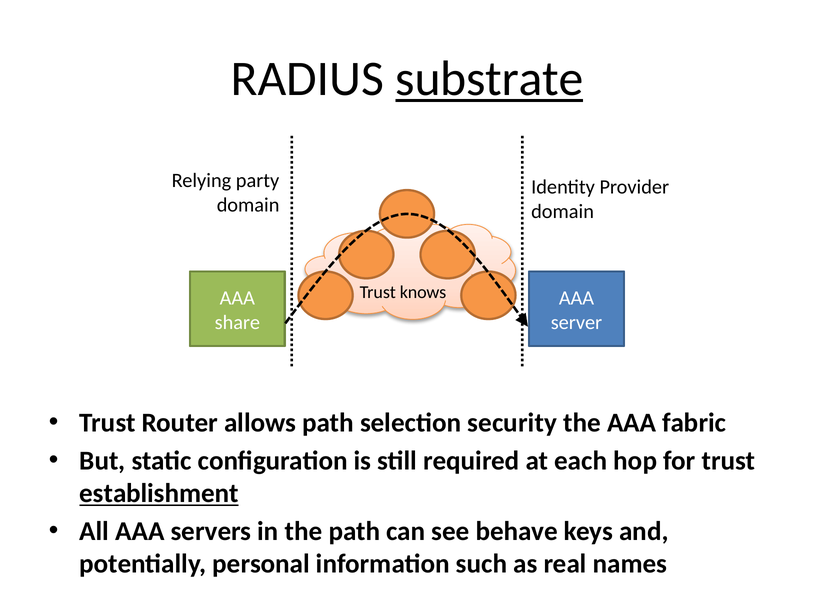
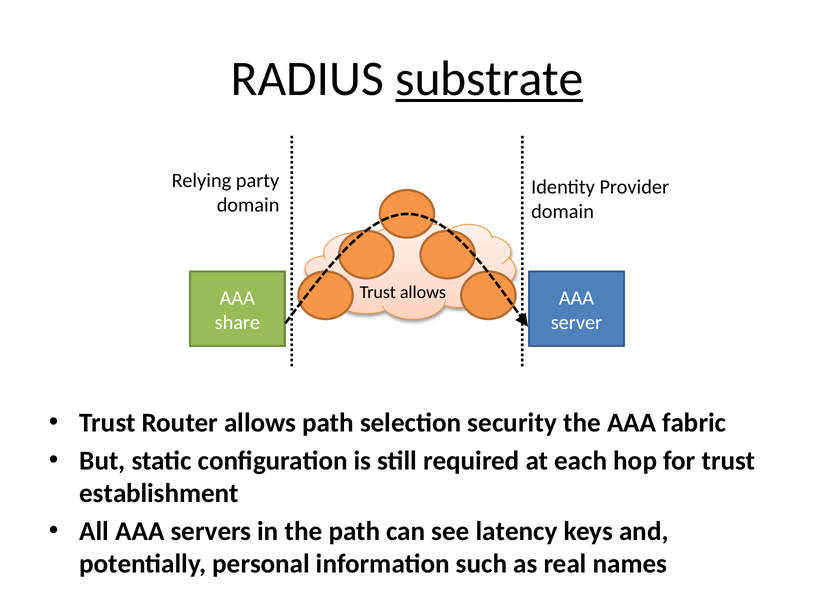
Trust knows: knows -> allows
establishment underline: present -> none
behave: behave -> latency
